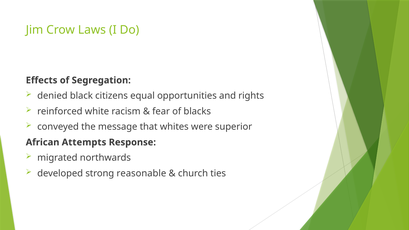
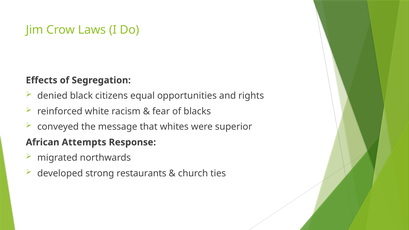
reasonable: reasonable -> restaurants
